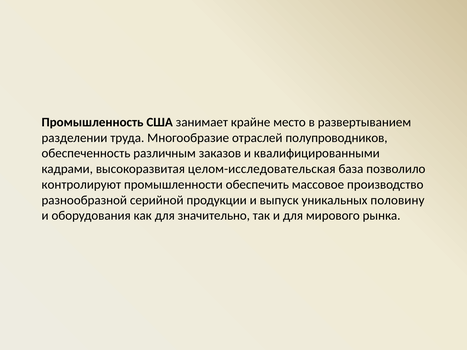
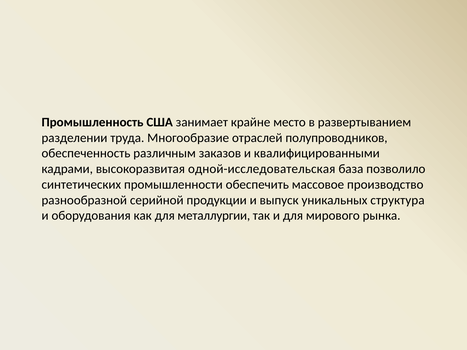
целом-исследовательская: целом-исследовательская -> одной-исследовательская
контролируют: контролируют -> синтетических
половину: половину -> структура
значительно: значительно -> металлургии
